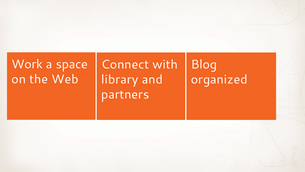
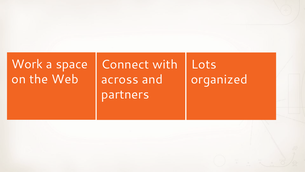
Blog: Blog -> Lots
library: library -> across
